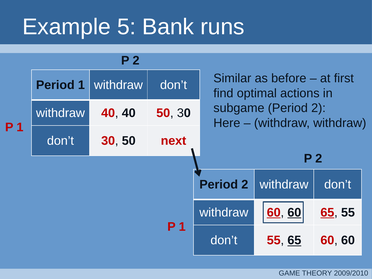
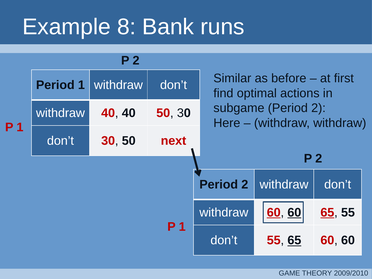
5: 5 -> 8
